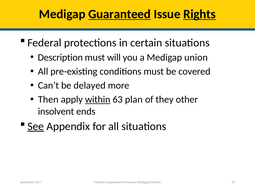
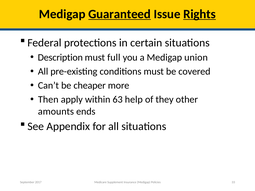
will: will -> full
delayed: delayed -> cheaper
within underline: present -> none
plan: plan -> help
insolvent: insolvent -> amounts
See underline: present -> none
